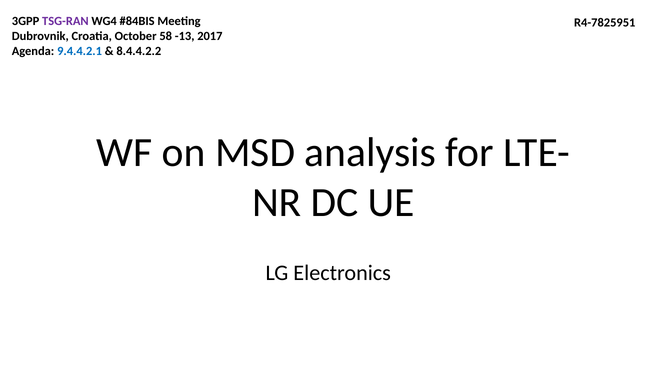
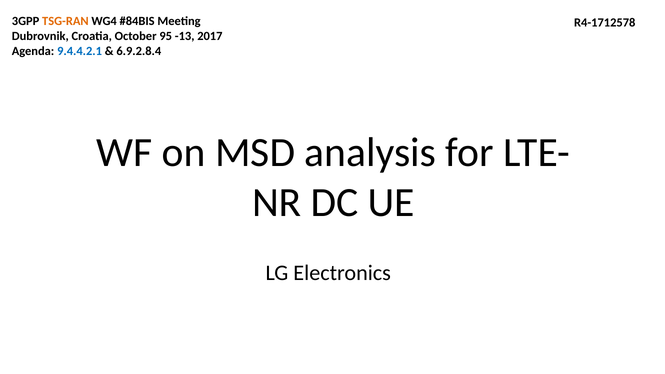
TSG-RAN colour: purple -> orange
R4-7825951: R4-7825951 -> R4-1712578
58: 58 -> 95
8.4.4.2.2: 8.4.4.2.2 -> 6.9.2.8.4
